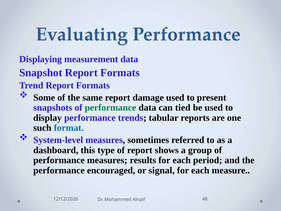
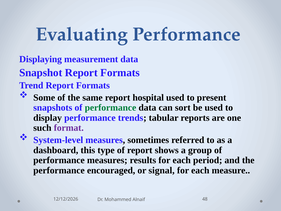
damage: damage -> hospital
tied: tied -> sort
format colour: blue -> purple
